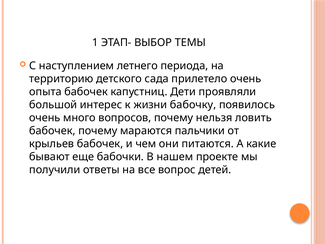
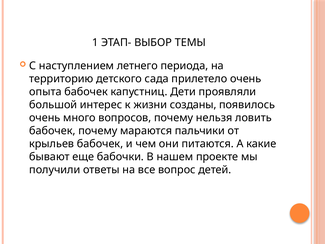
бабочку: бабочку -> созданы
